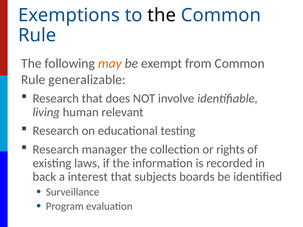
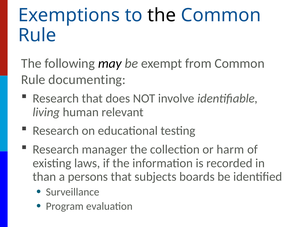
may colour: orange -> black
generalizable: generalizable -> documenting
rights: rights -> harm
back: back -> than
interest: interest -> persons
